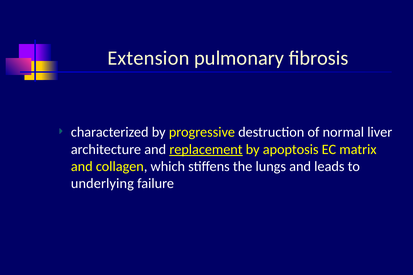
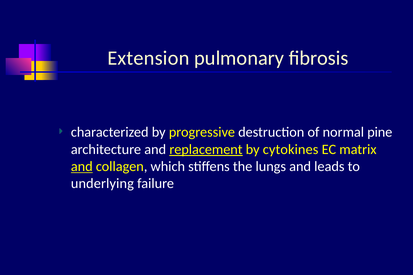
liver: liver -> pine
apoptosis: apoptosis -> cytokines
and at (82, 167) underline: none -> present
